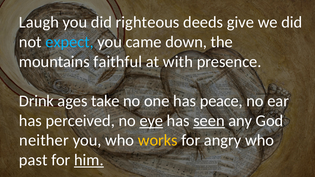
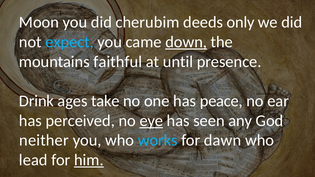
Laugh: Laugh -> Moon
righteous: righteous -> cherubim
give: give -> only
down underline: none -> present
with: with -> until
seen underline: present -> none
works colour: yellow -> light blue
angry: angry -> dawn
past: past -> lead
